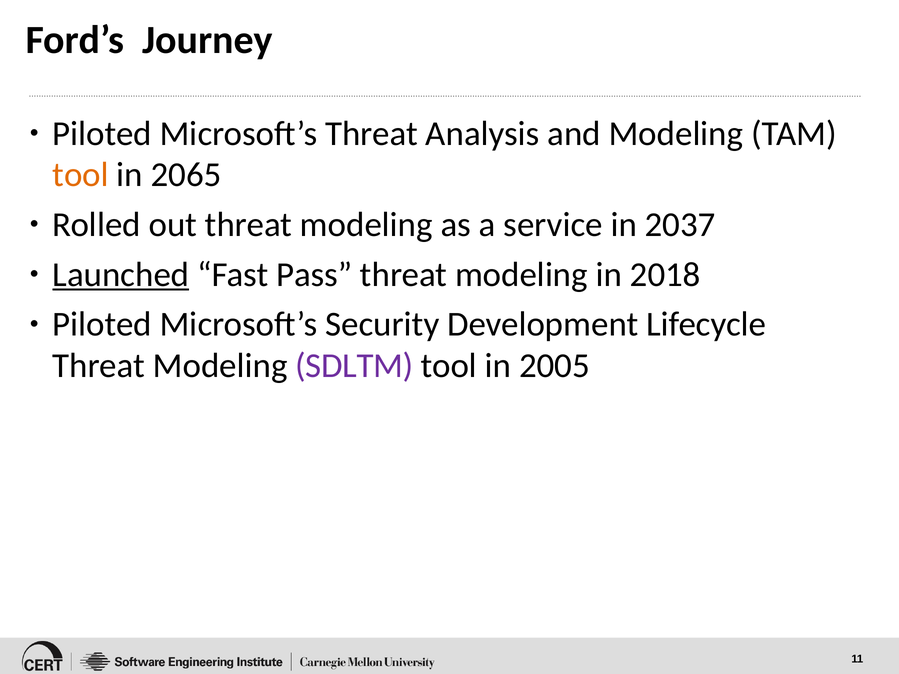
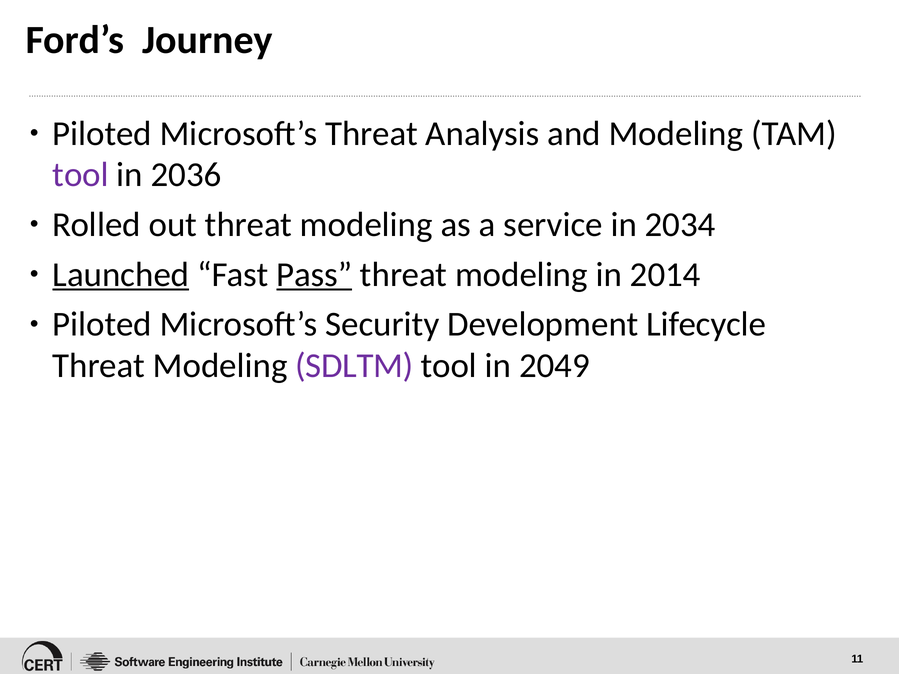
tool at (81, 175) colour: orange -> purple
2065: 2065 -> 2036
2037: 2037 -> 2034
Pass underline: none -> present
2018: 2018 -> 2014
2005: 2005 -> 2049
